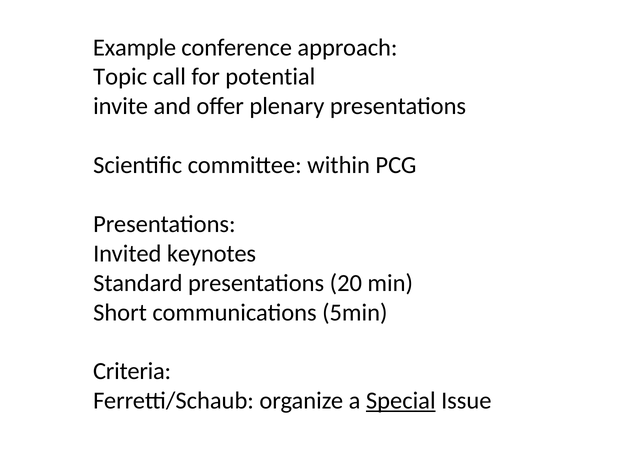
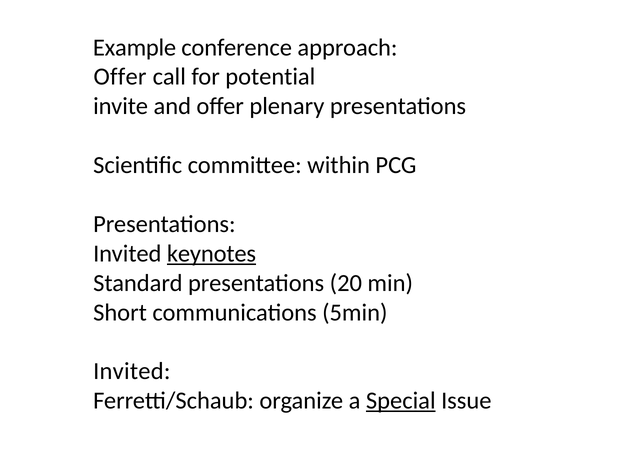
Topic at (120, 77): Topic -> Offer
keynotes underline: none -> present
Criteria at (132, 372): Criteria -> Invited
